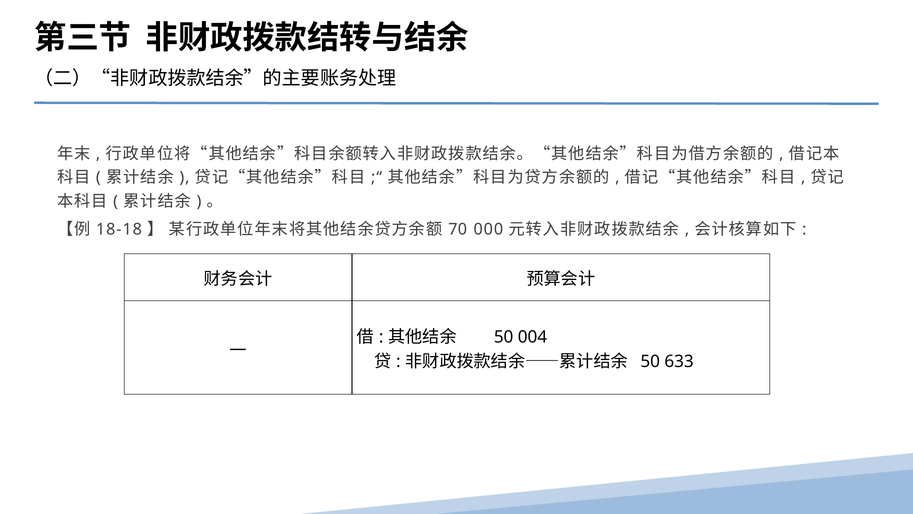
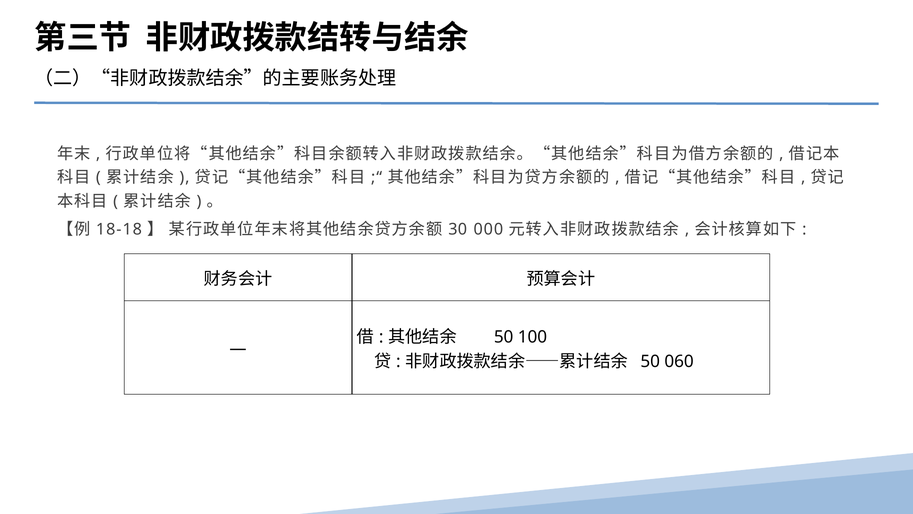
70: 70 -> 30
004: 004 -> 100
633: 633 -> 060
